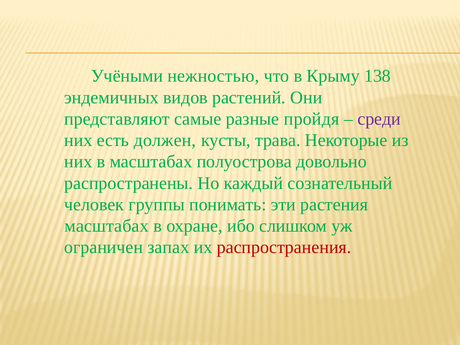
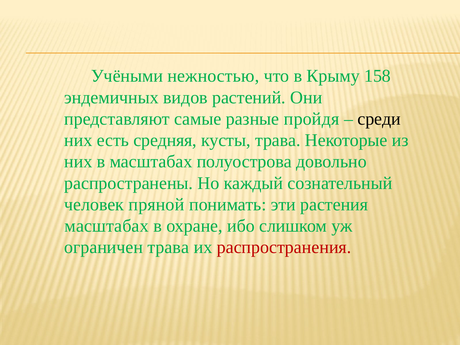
138: 138 -> 158
среди colour: purple -> black
должен: должен -> средняя
группы: группы -> пряной
ограничен запах: запах -> трава
